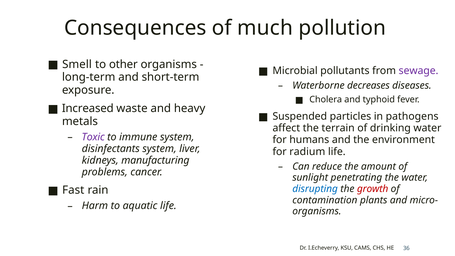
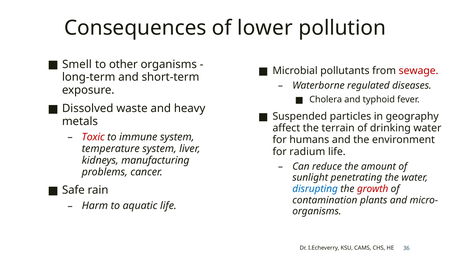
much: much -> lower
sewage colour: purple -> red
decreases: decreases -> regulated
Increased: Increased -> Dissolved
pathogens: pathogens -> geography
Toxic colour: purple -> red
disinfectants: disinfectants -> temperature
Fast: Fast -> Safe
